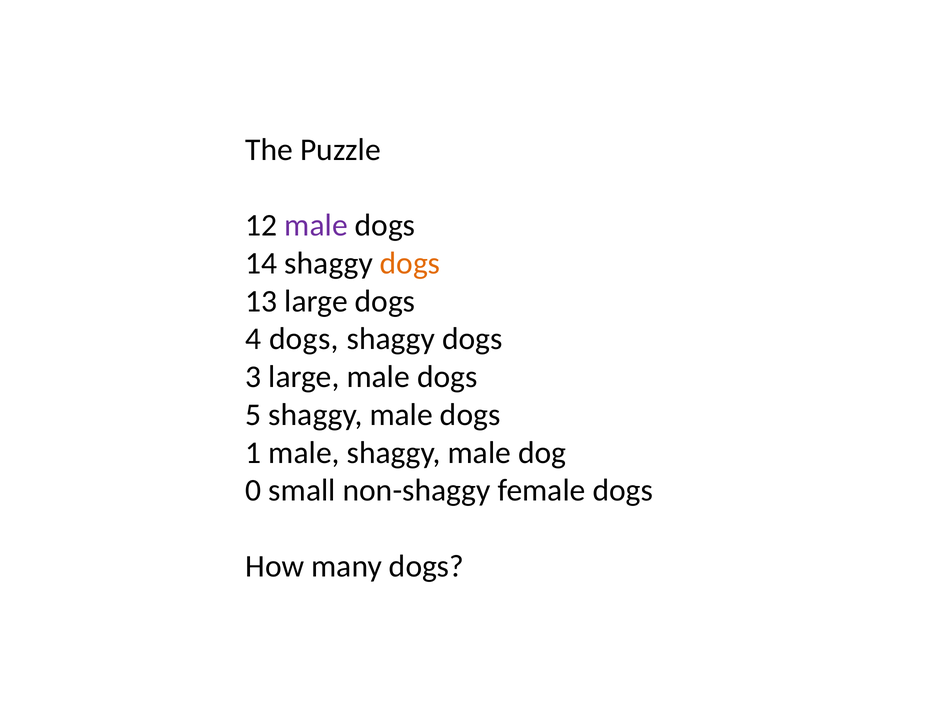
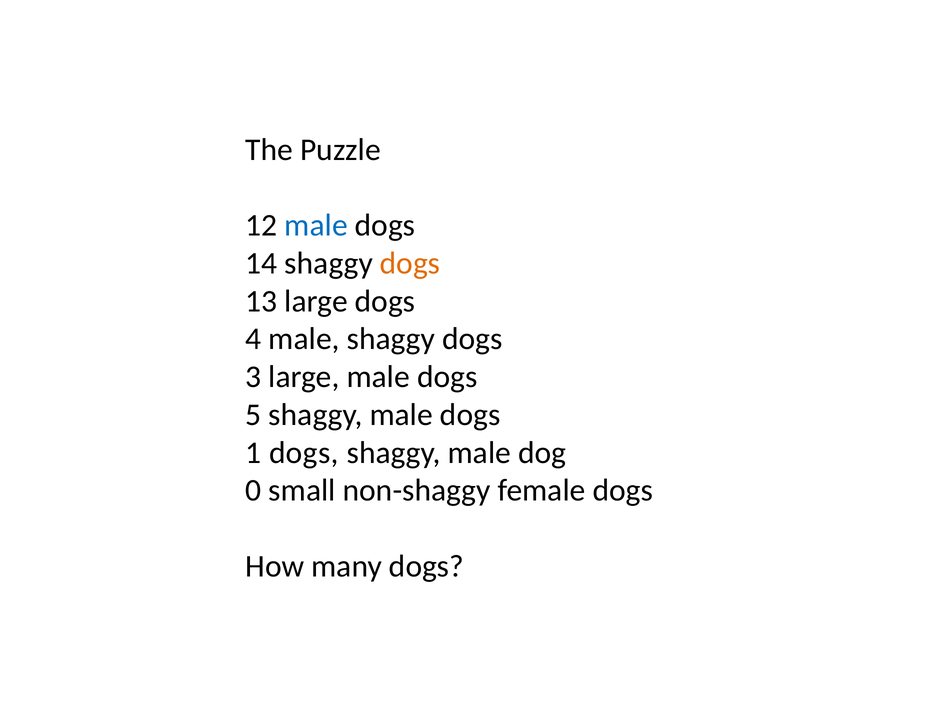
male at (316, 225) colour: purple -> blue
4 dogs: dogs -> male
1 male: male -> dogs
